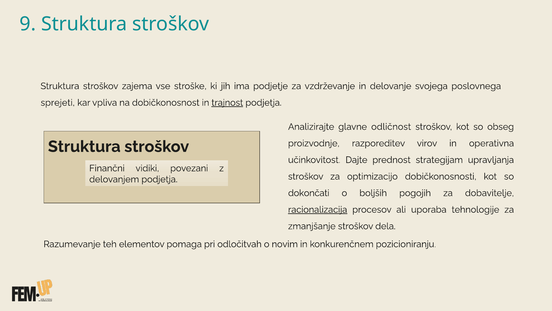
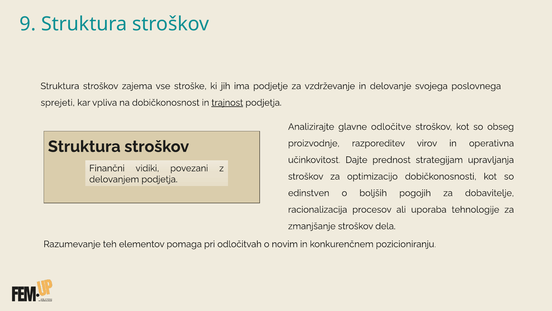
odličnost: odličnost -> odločitve
dokončati: dokončati -> edinstven
racionalizacija underline: present -> none
